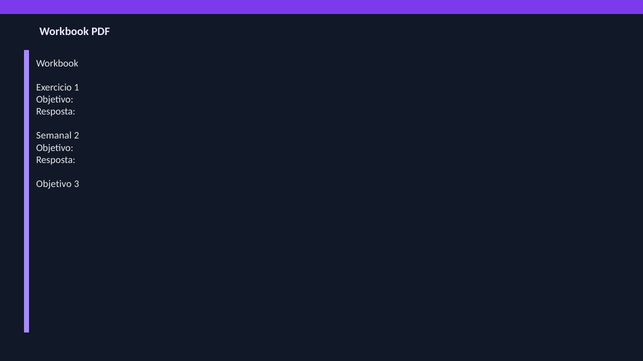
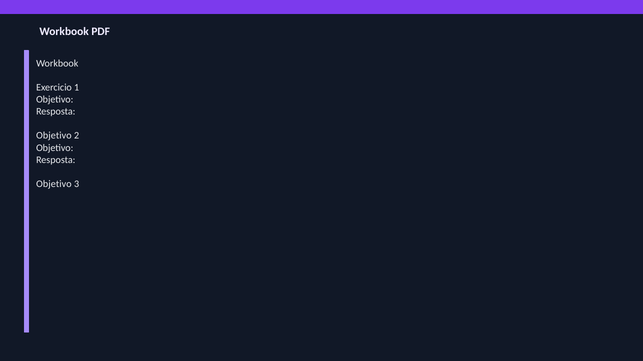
Semanal at (54, 136): Semanal -> Objetivo
